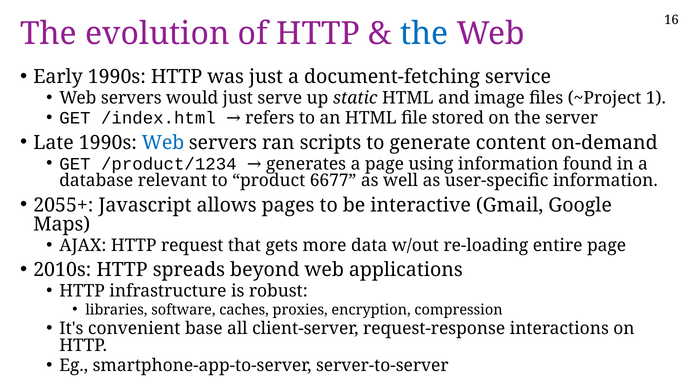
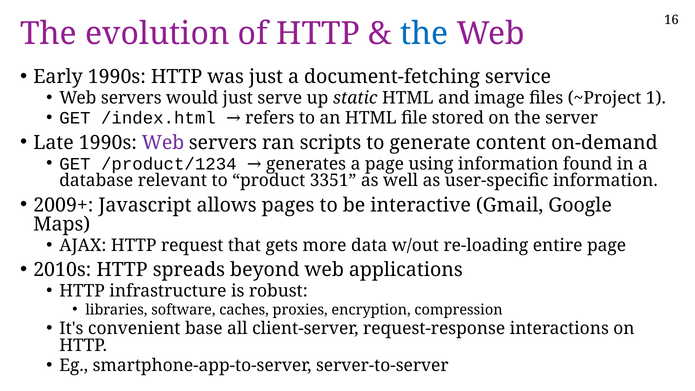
Web at (163, 143) colour: blue -> purple
6677: 6677 -> 3351
2055+: 2055+ -> 2009+
